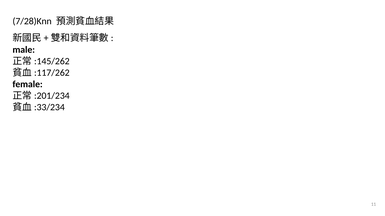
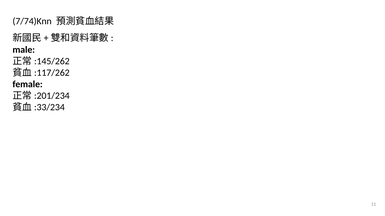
7/28)Knn: 7/28)Knn -> 7/74)Knn
